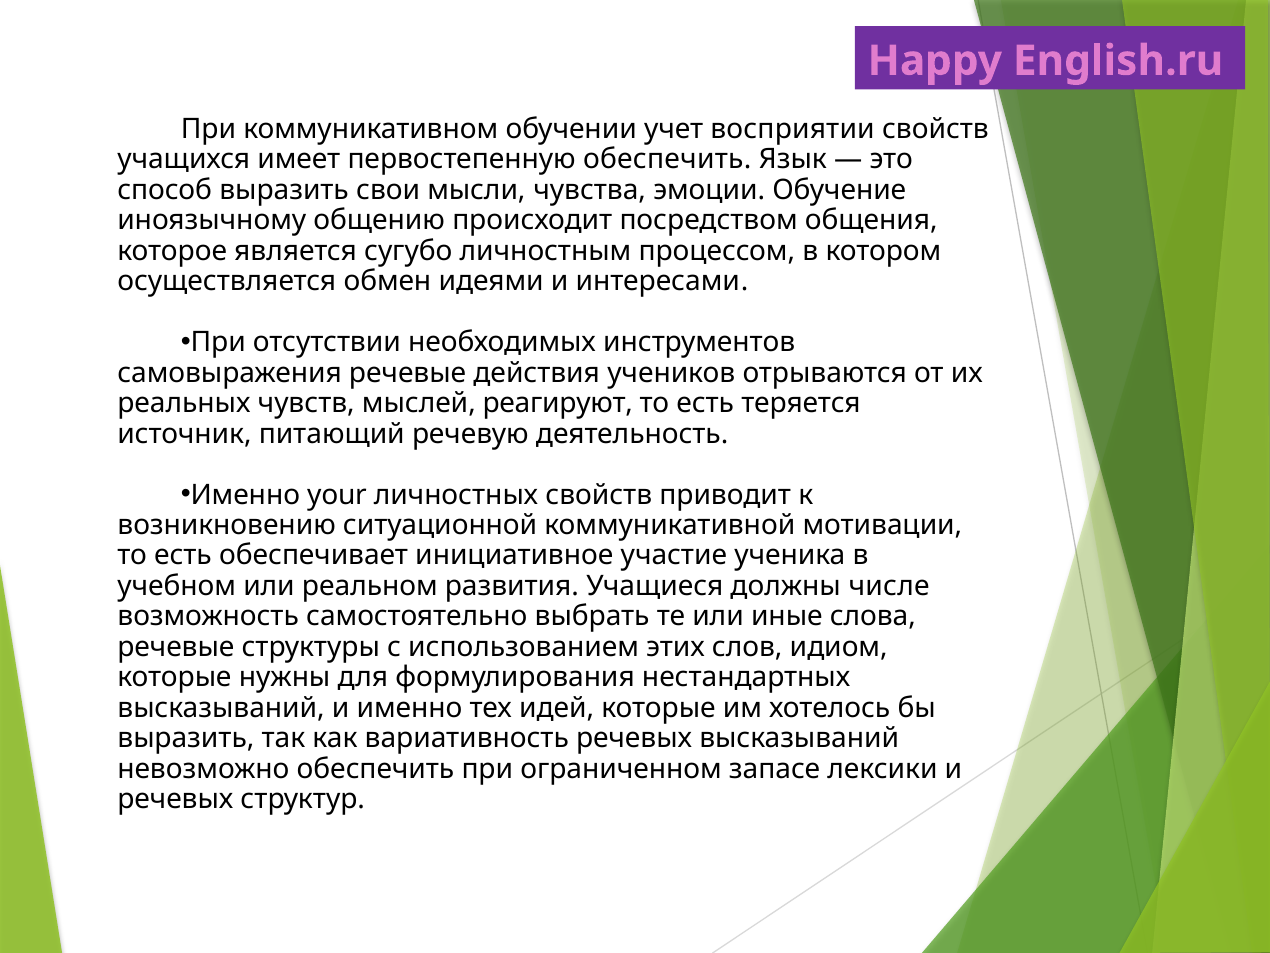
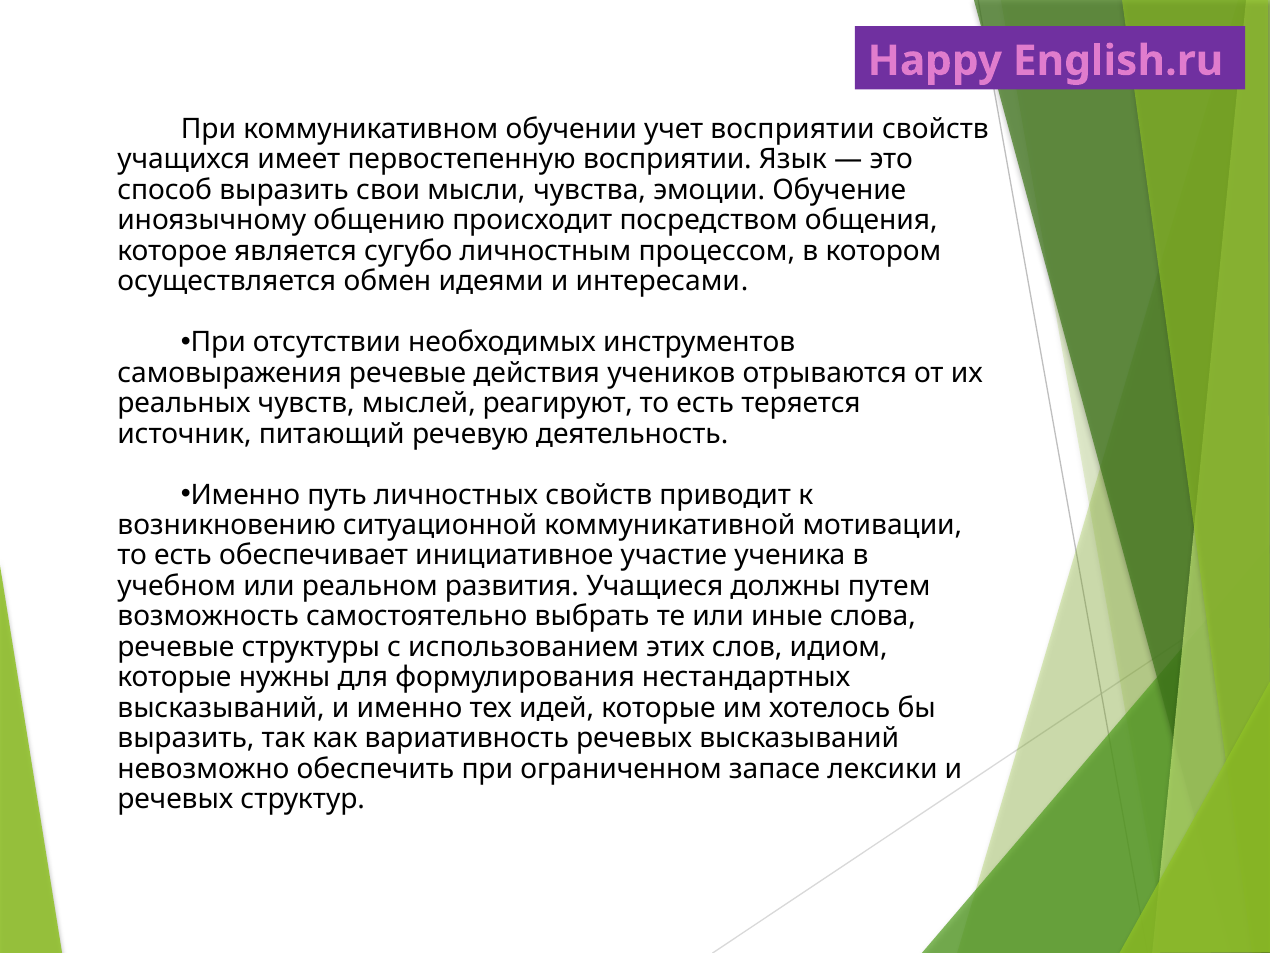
первостепенную обеспечить: обеспечить -> восприятии
your: your -> путь
числе: числе -> путем
